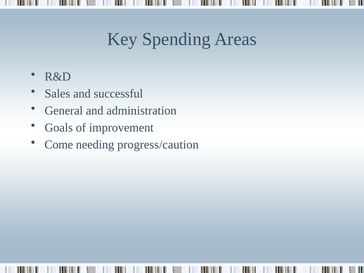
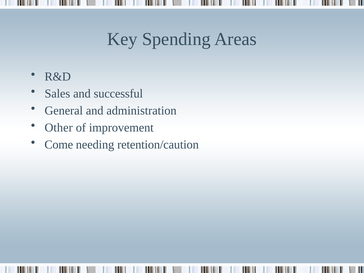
Goals: Goals -> Other
progress/caution: progress/caution -> retention/caution
